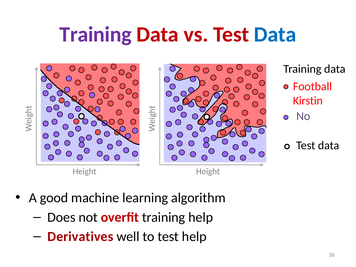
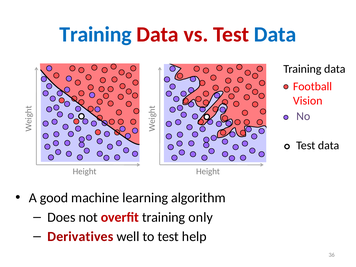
Training at (96, 34) colour: purple -> blue
Kirstin: Kirstin -> Vision
training help: help -> only
